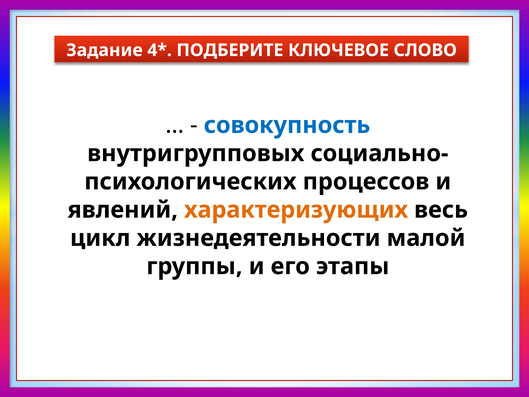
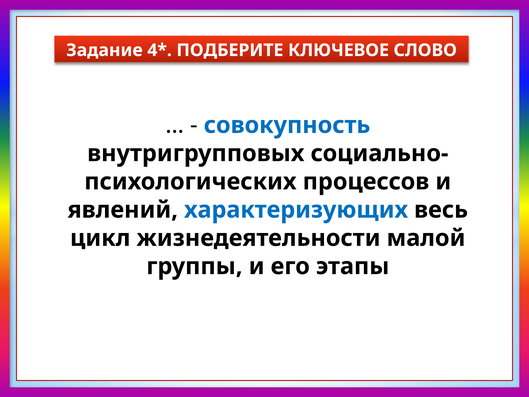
характеризующих colour: orange -> blue
